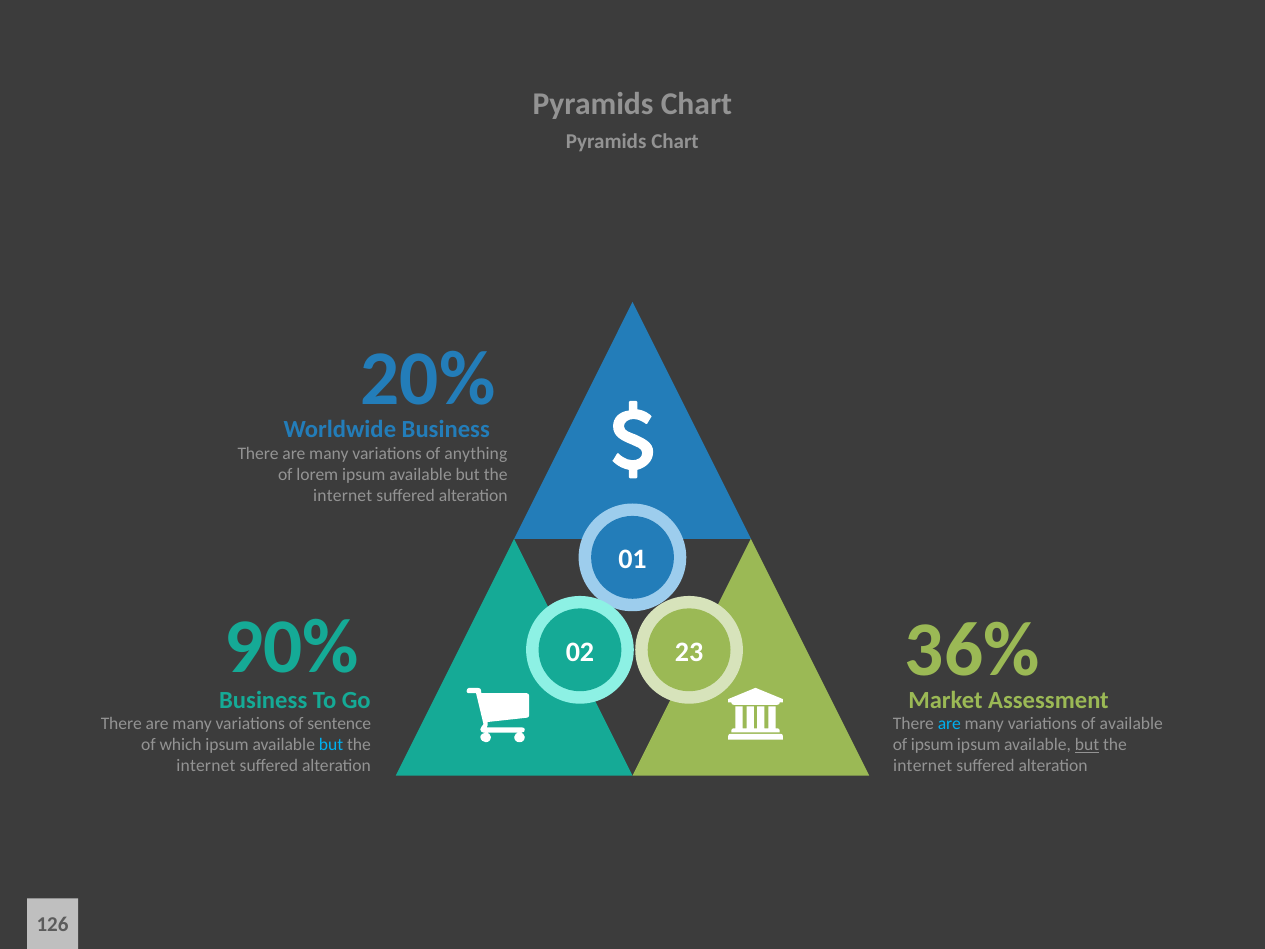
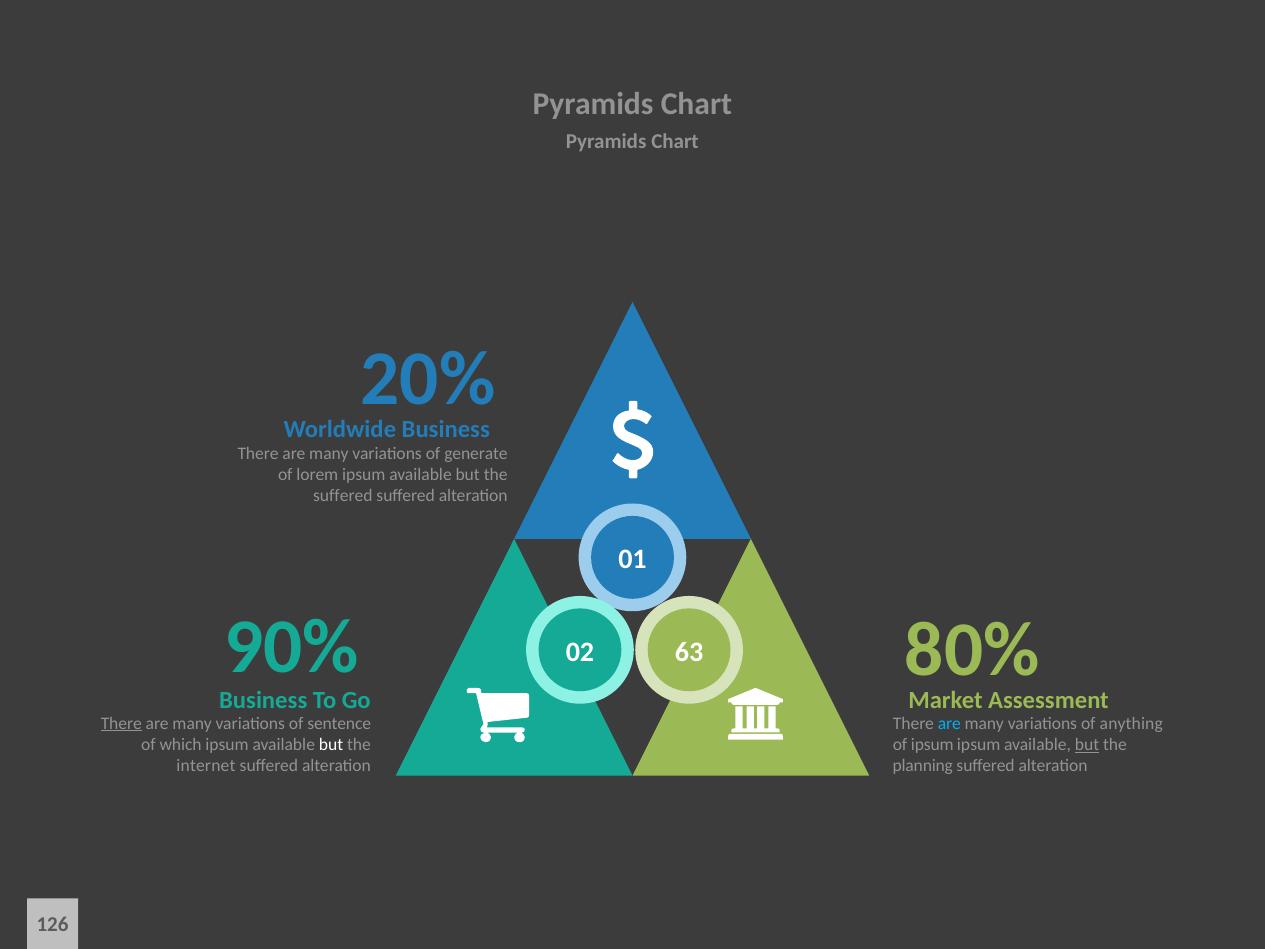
anything: anything -> generate
internet at (343, 496): internet -> suffered
36%: 36% -> 80%
23: 23 -> 63
There at (121, 723) underline: none -> present
of available: available -> anything
but at (331, 744) colour: light blue -> white
internet at (923, 765): internet -> planning
